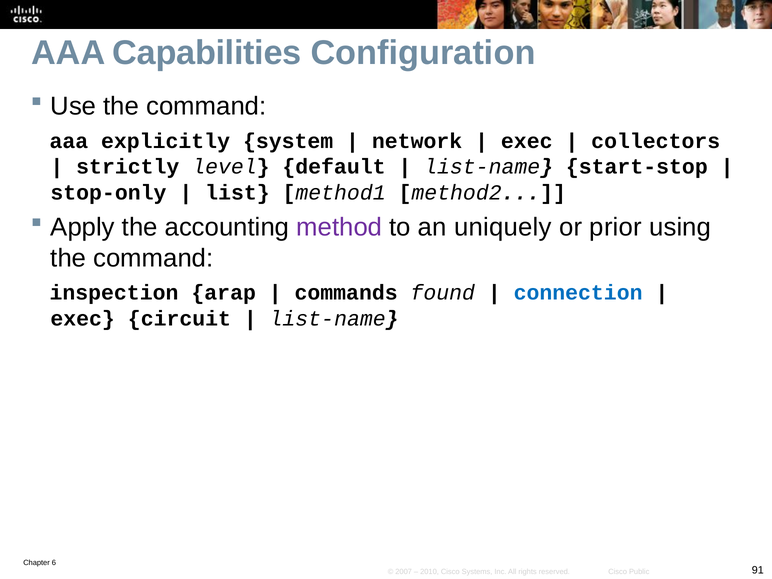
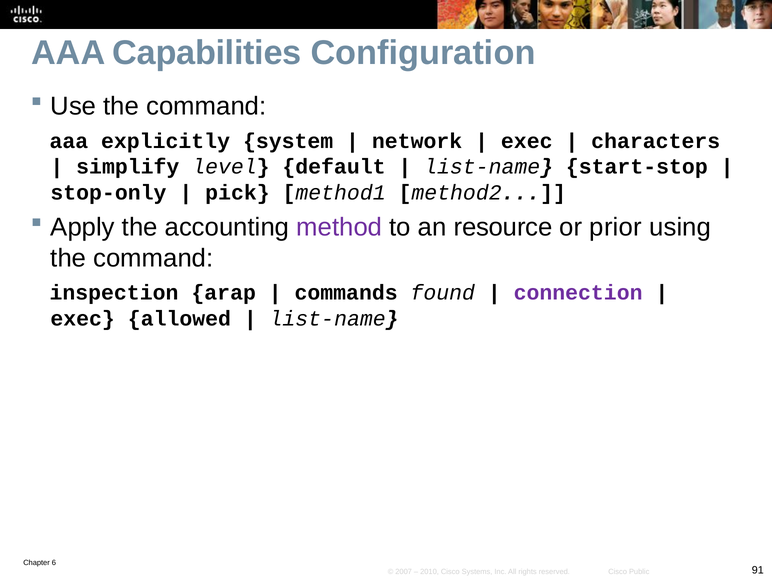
collectors: collectors -> characters
strictly: strictly -> simplify
list: list -> pick
uniquely: uniquely -> resource
connection colour: blue -> purple
circuit: circuit -> allowed
